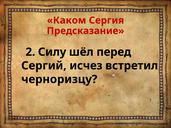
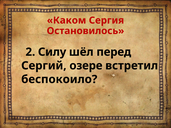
Предсказание: Предсказание -> Остановилось
исчез: исчез -> озере
черноризцу: черноризцу -> беспокоило
